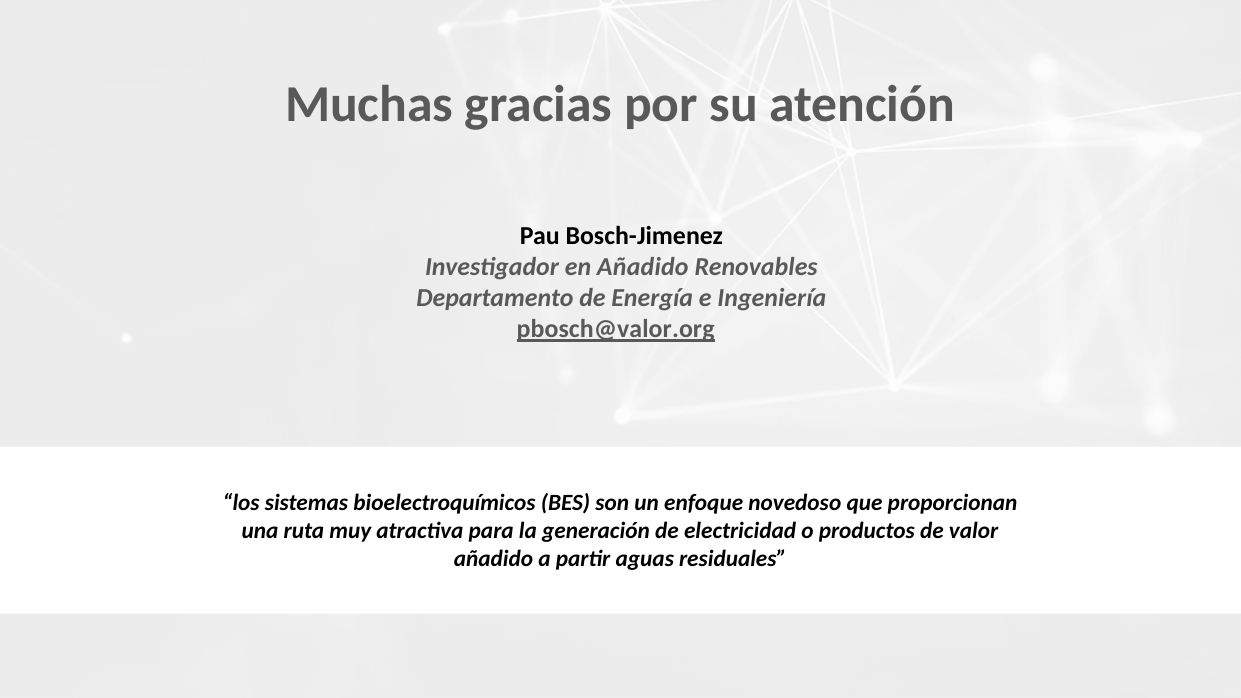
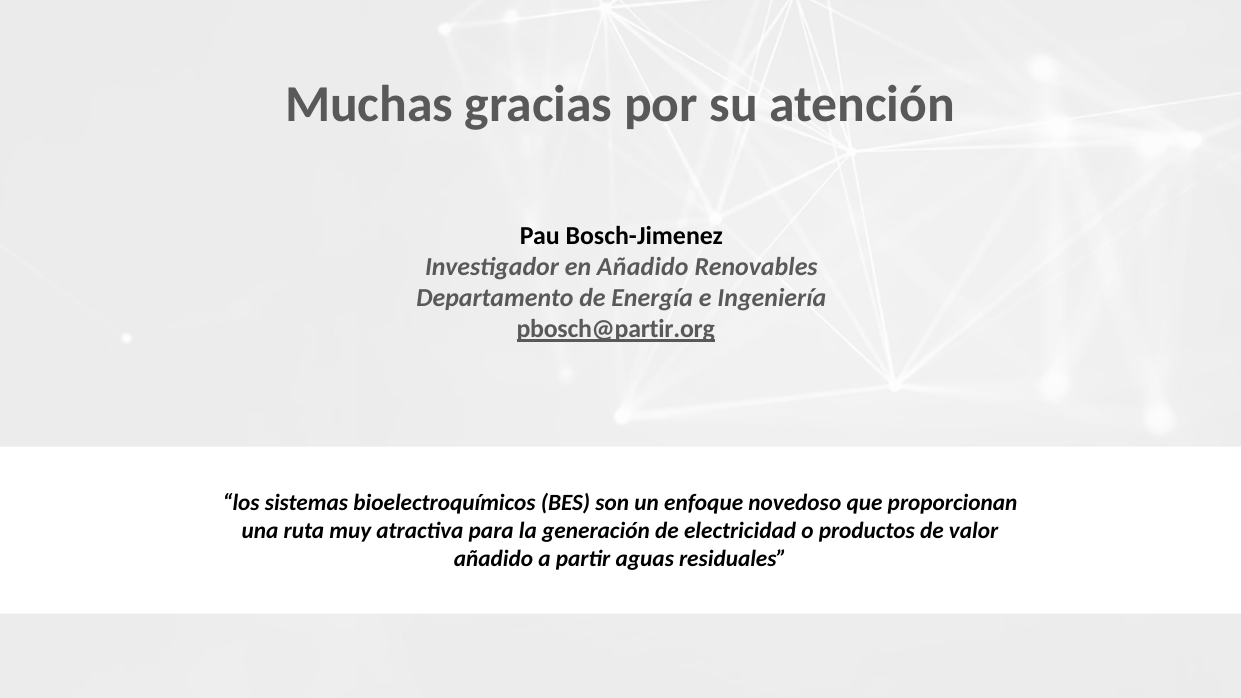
pbosch@valor.org: pbosch@valor.org -> pbosch@partir.org
